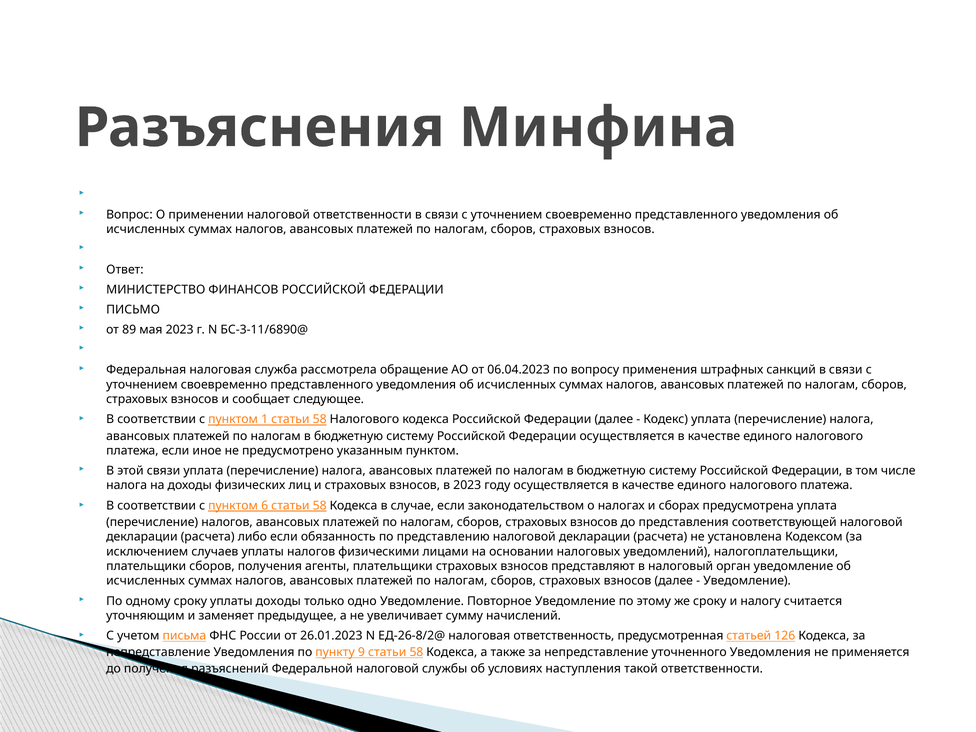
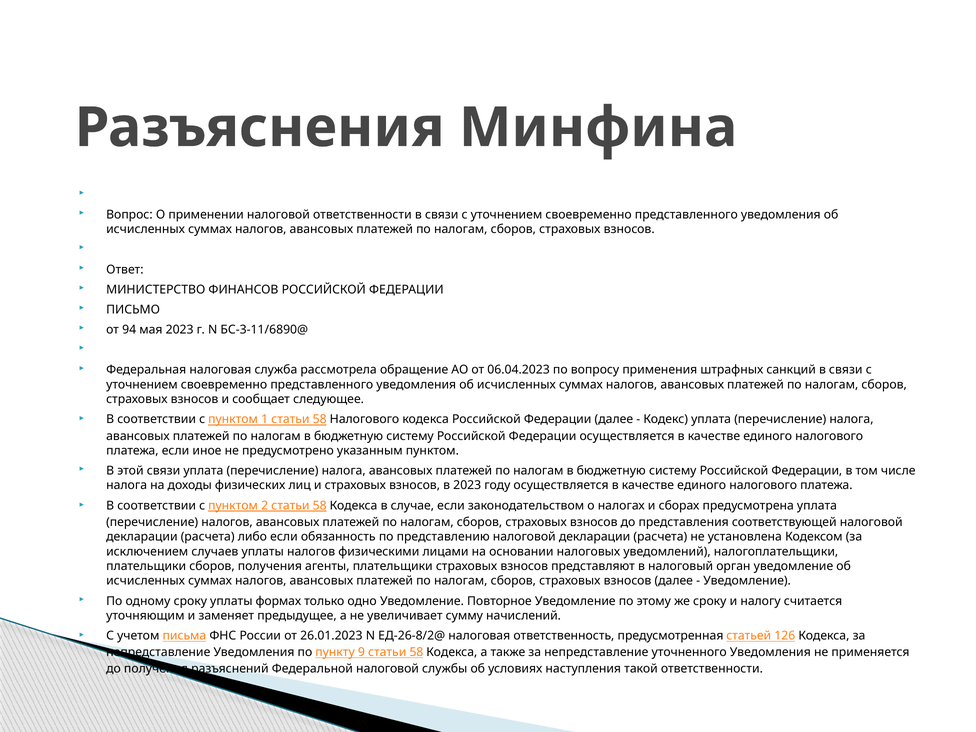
89: 89 -> 94
6: 6 -> 2
уплаты доходы: доходы -> формах
